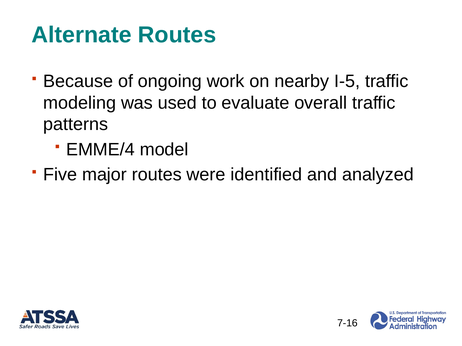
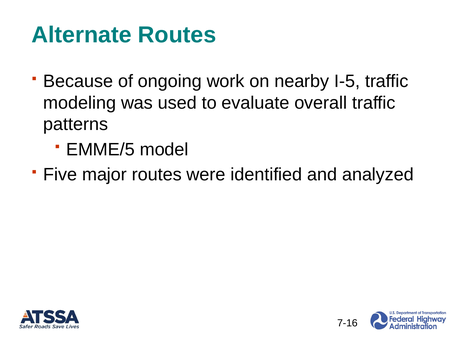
EMME/4: EMME/4 -> EMME/5
